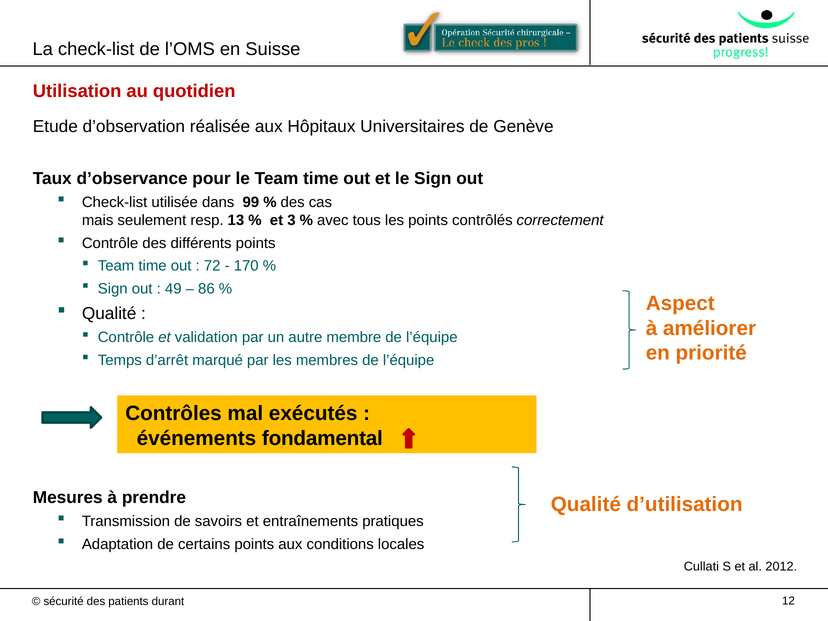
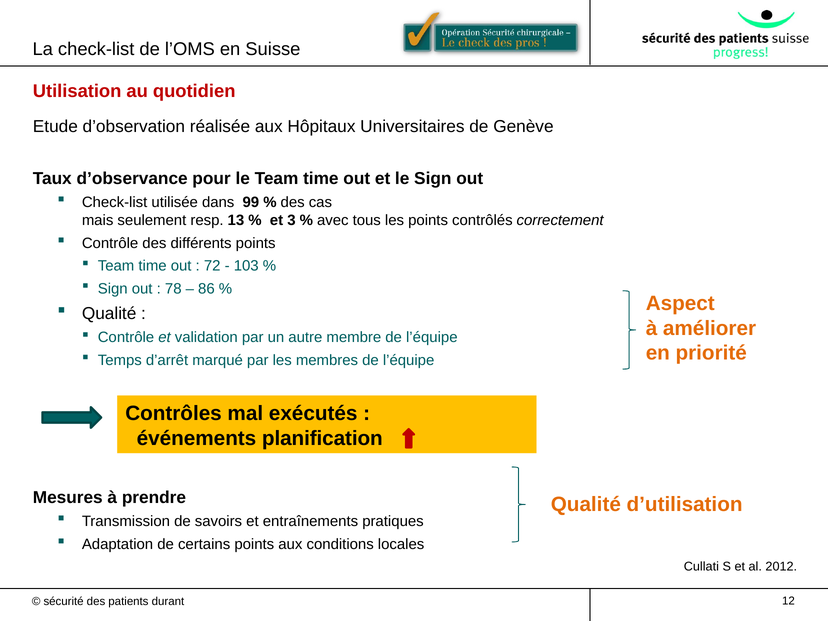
170: 170 -> 103
49: 49 -> 78
fondamental: fondamental -> planification
